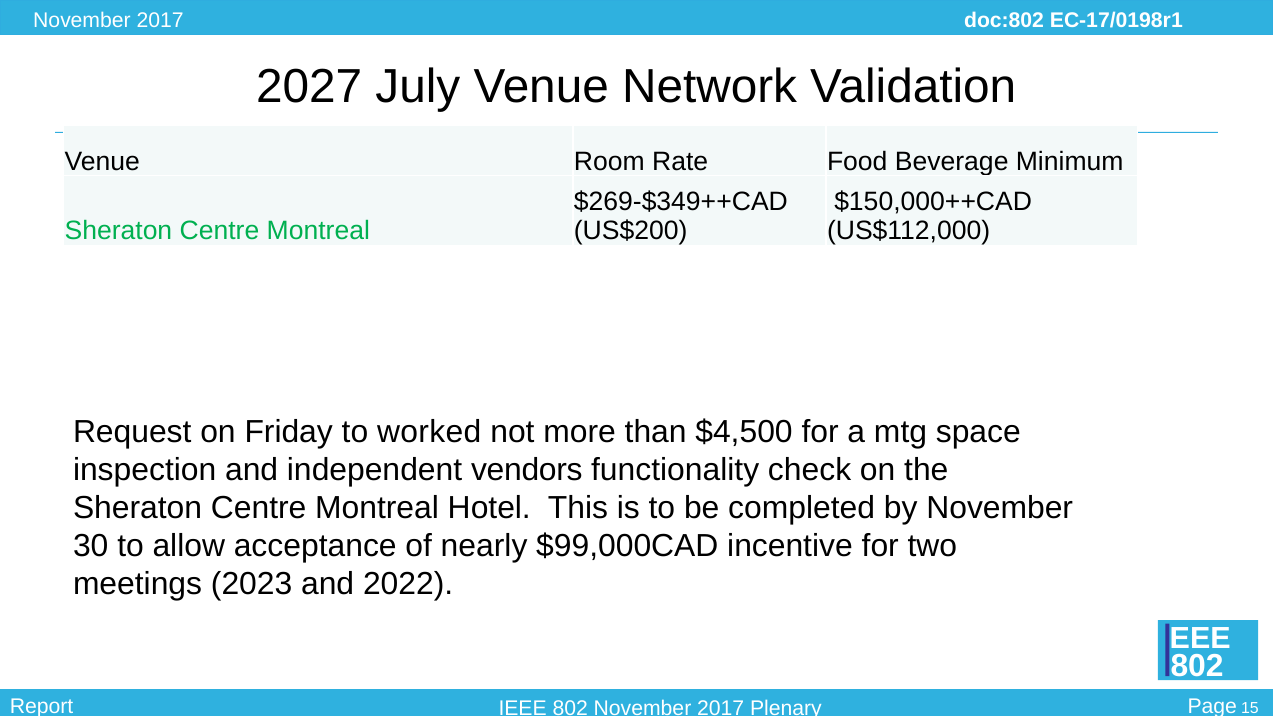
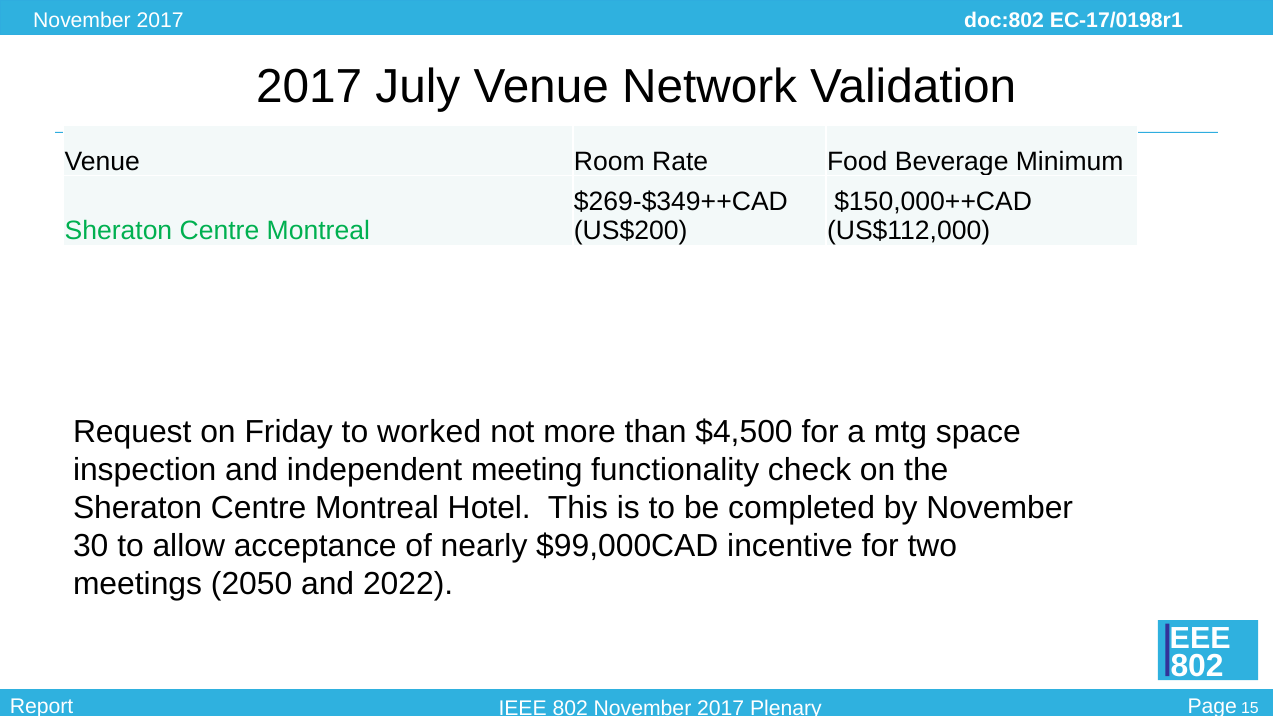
2027 at (309, 87): 2027 -> 2017
vendors: vendors -> meeting
2023: 2023 -> 2050
